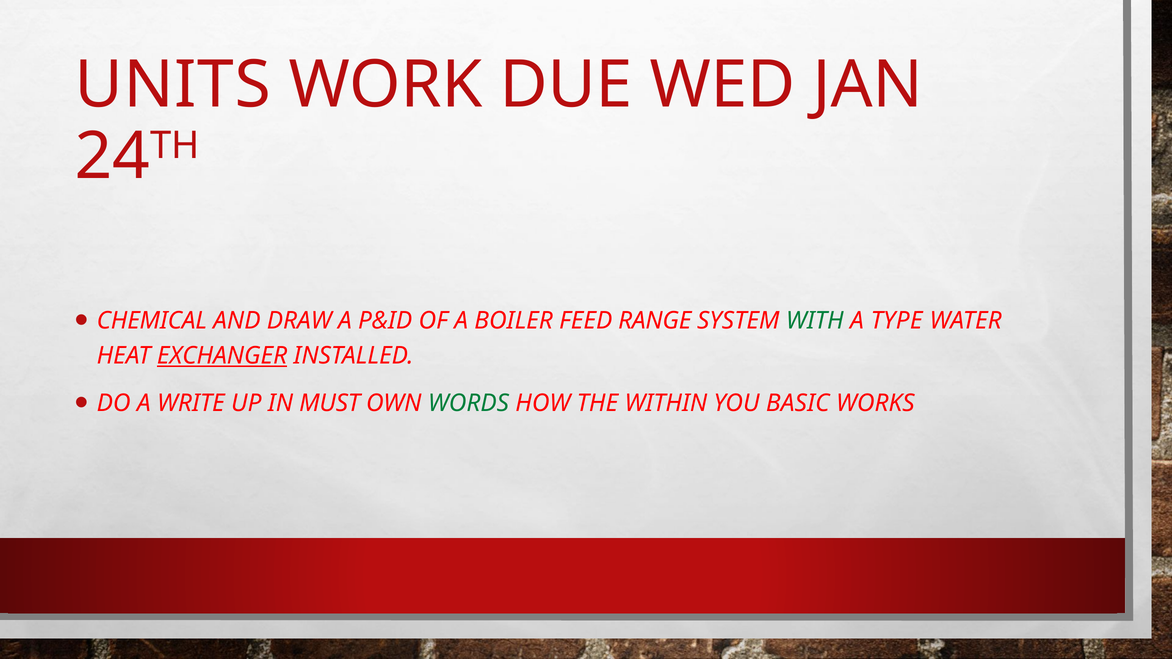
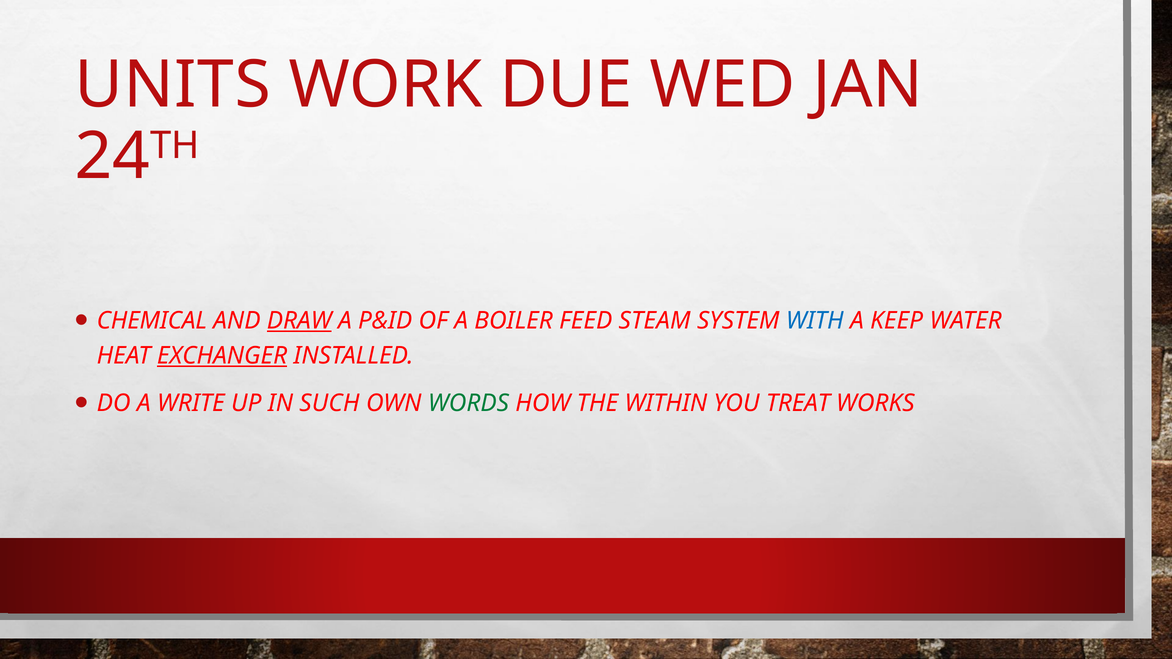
DRAW underline: none -> present
RANGE: RANGE -> STEAM
WITH colour: green -> blue
TYPE: TYPE -> KEEP
MUST: MUST -> SUCH
BASIC: BASIC -> TREAT
